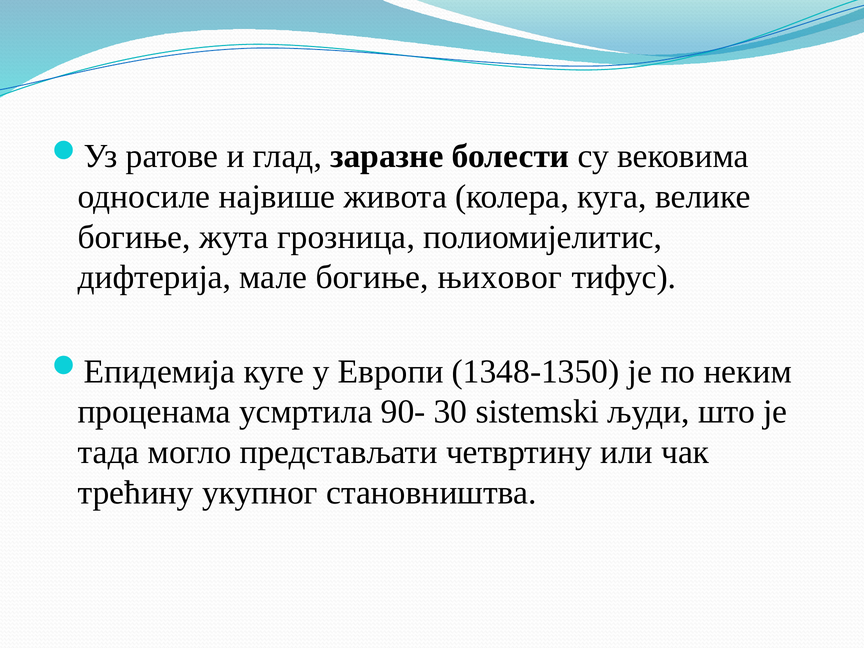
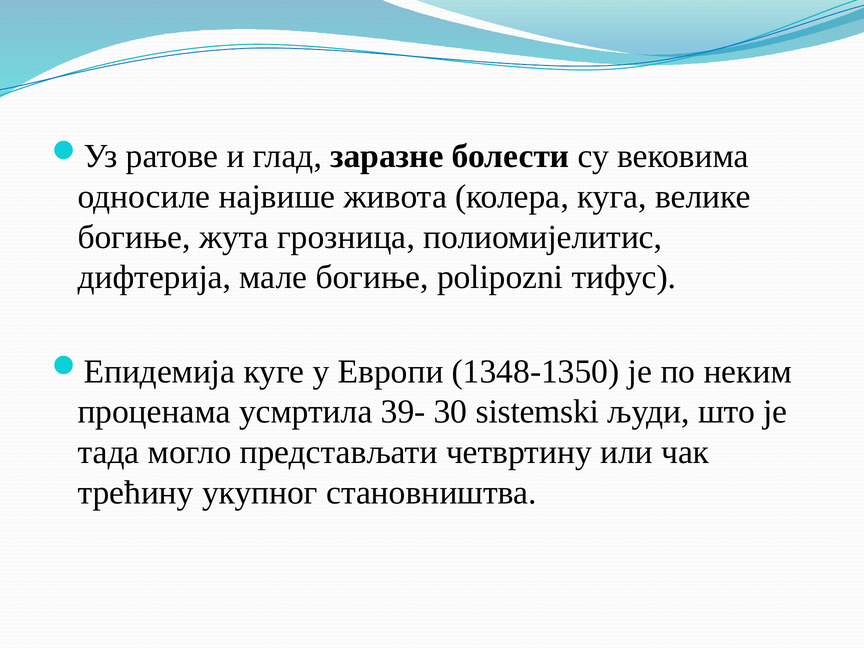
њиховог: њиховог -> polipozni
90-: 90- -> 39-
